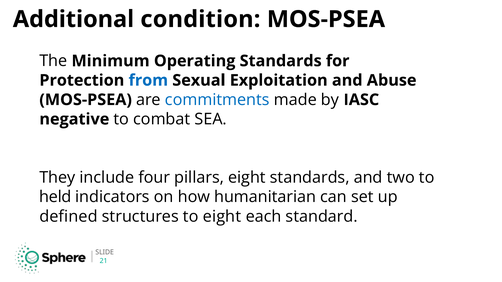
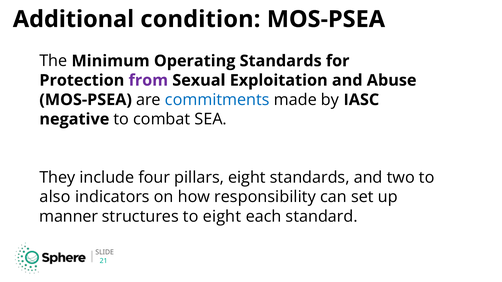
from colour: blue -> purple
held: held -> also
humanitarian: humanitarian -> responsibility
defined: defined -> manner
